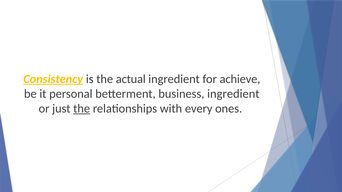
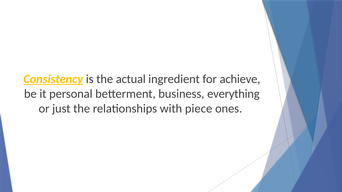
business ingredient: ingredient -> everything
the at (82, 109) underline: present -> none
every: every -> piece
